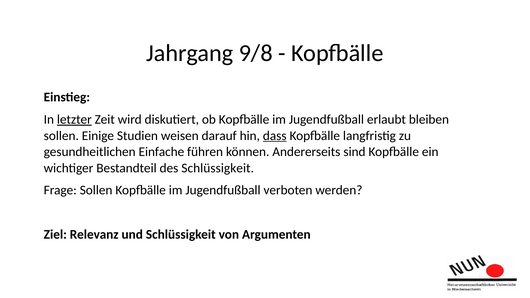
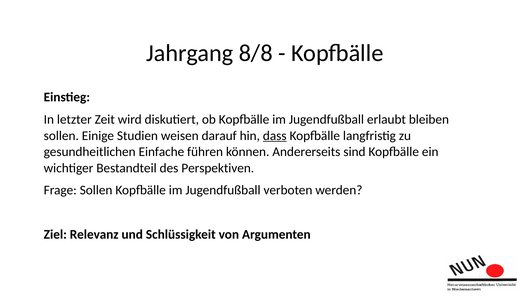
9/8: 9/8 -> 8/8
letzter underline: present -> none
des Schlüssigkeit: Schlüssigkeit -> Perspektiven
